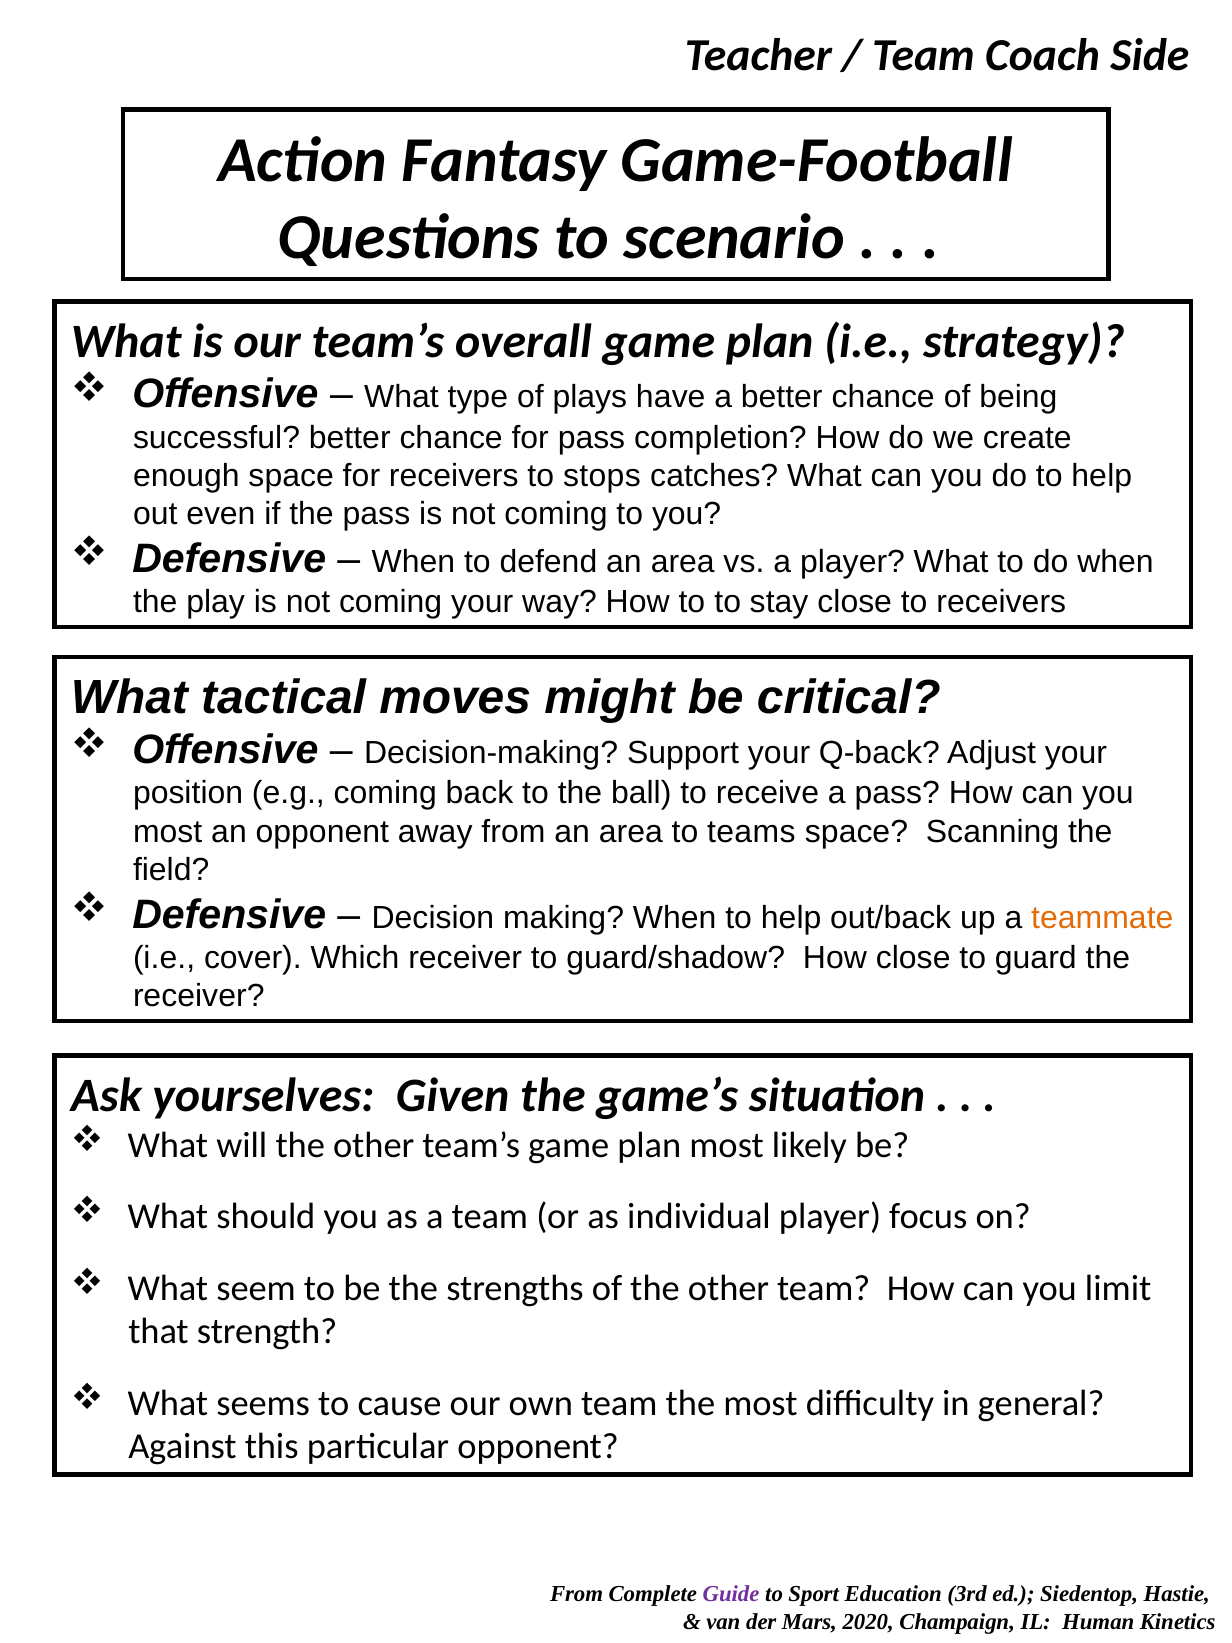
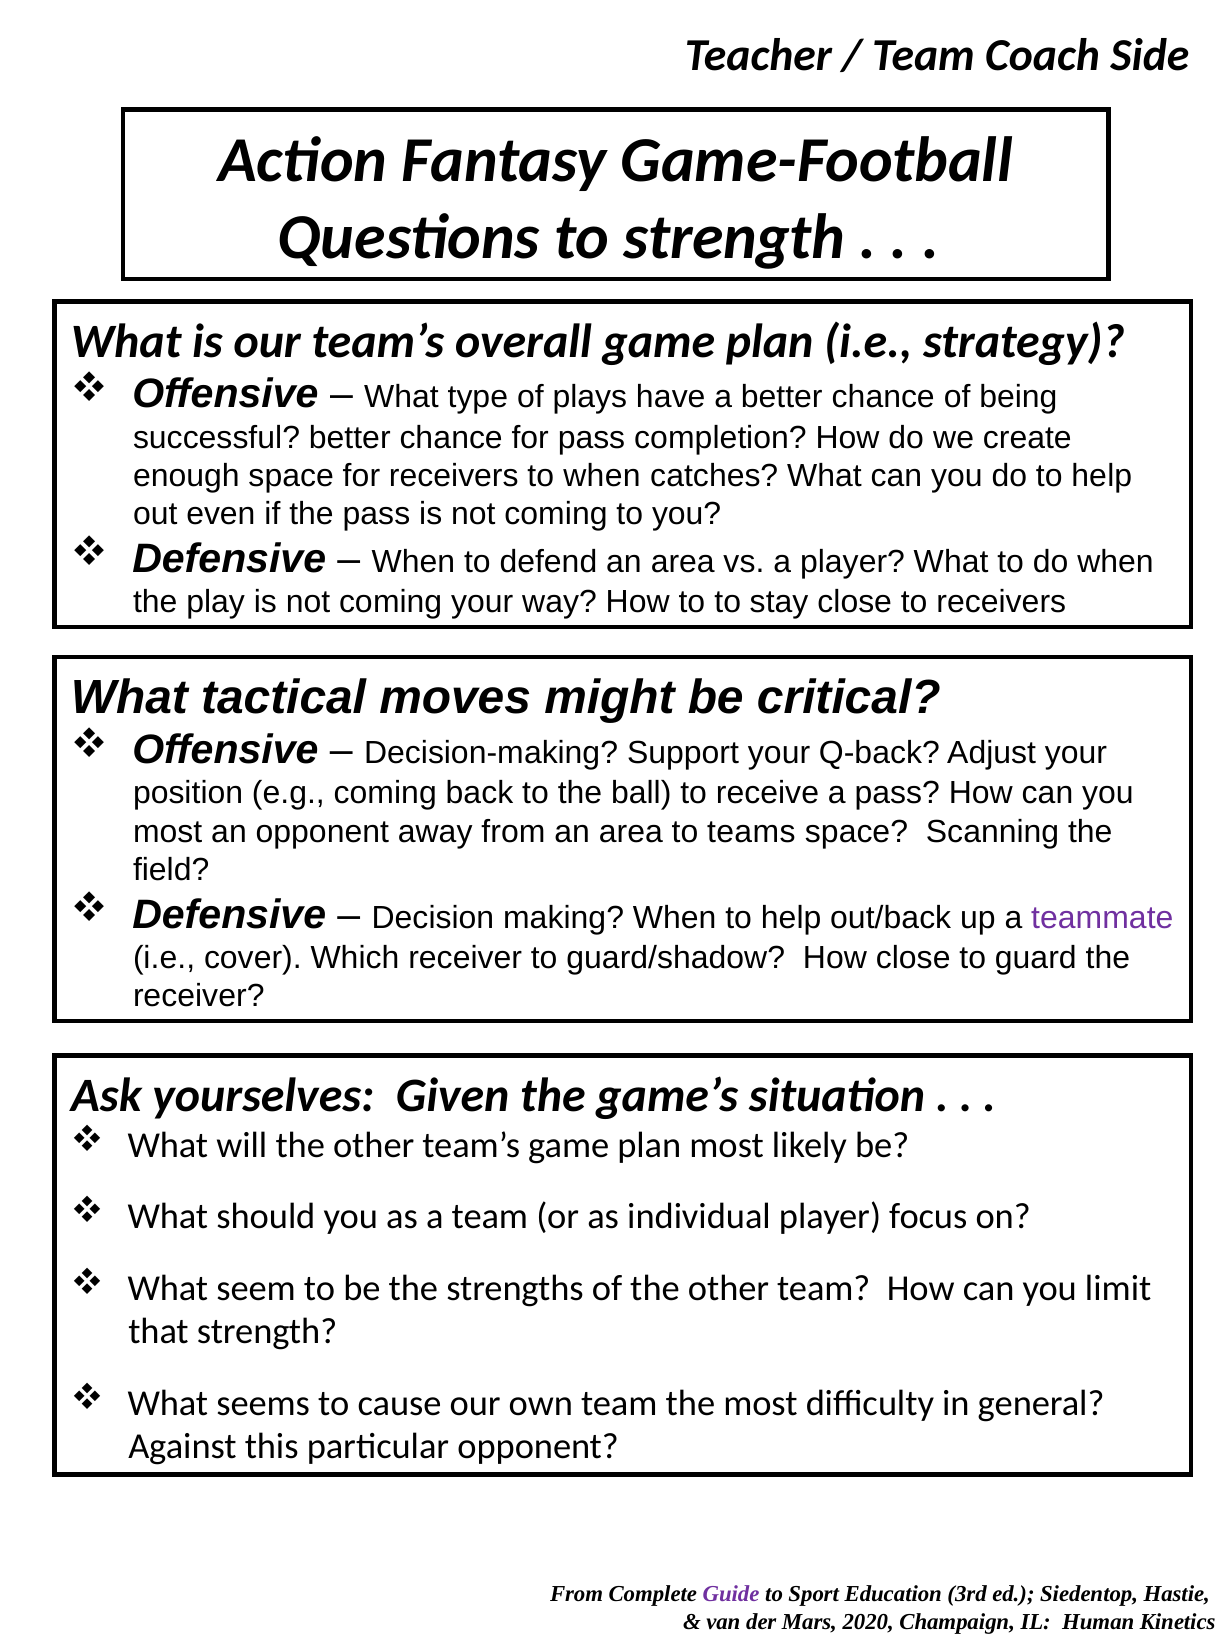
to scenario: scenario -> strength
to stops: stops -> when
teammate colour: orange -> purple
